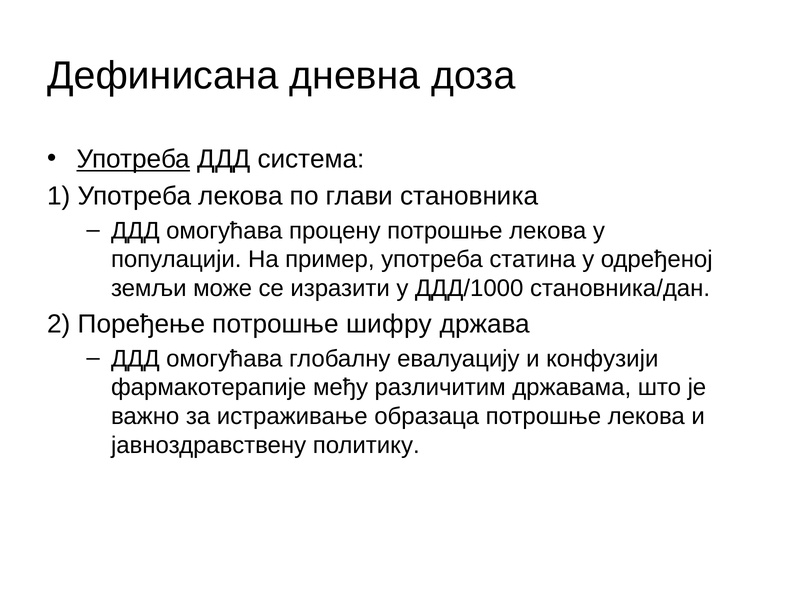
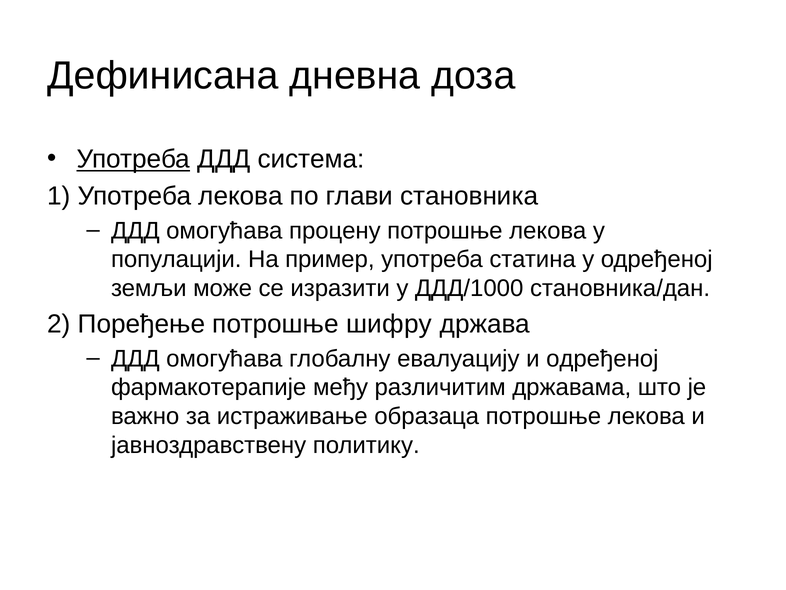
и конфузији: конфузији -> одређеној
